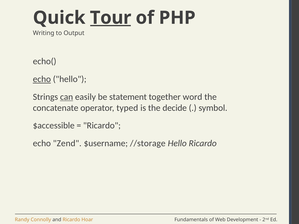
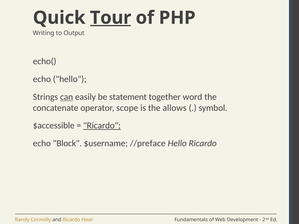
echo at (42, 79) underline: present -> none
typed: typed -> scope
decide: decide -> allows
Ricardo at (102, 126) underline: none -> present
Zend: Zend -> Block
//storage: //storage -> //preface
